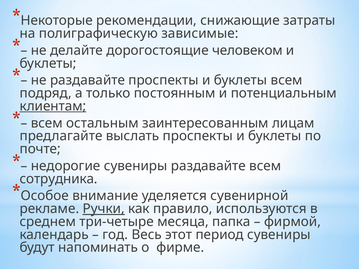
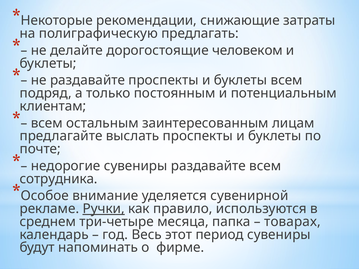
зависимые: зависимые -> предлагать
клиентам underline: present -> none
фирмой: фирмой -> товарах
